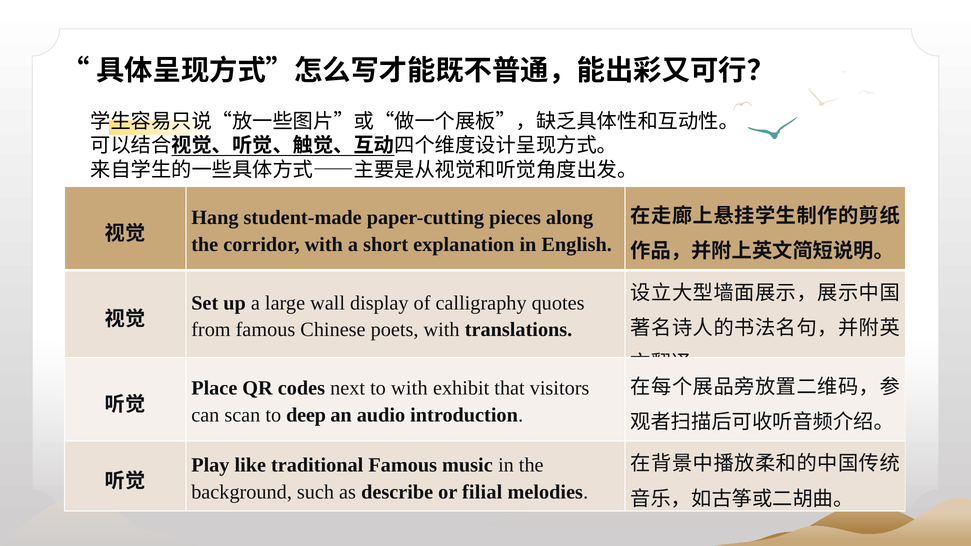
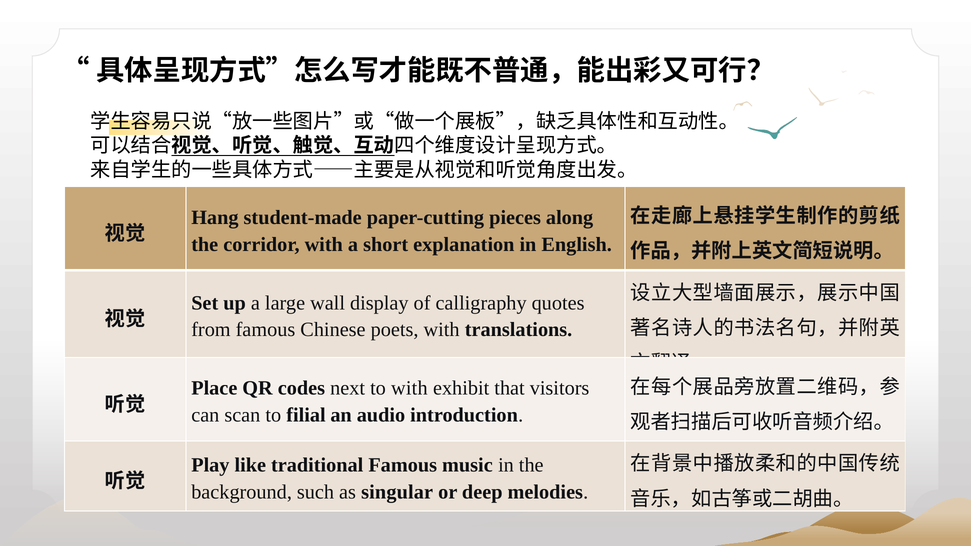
deep: deep -> filial
describe: describe -> singular
filial: filial -> deep
